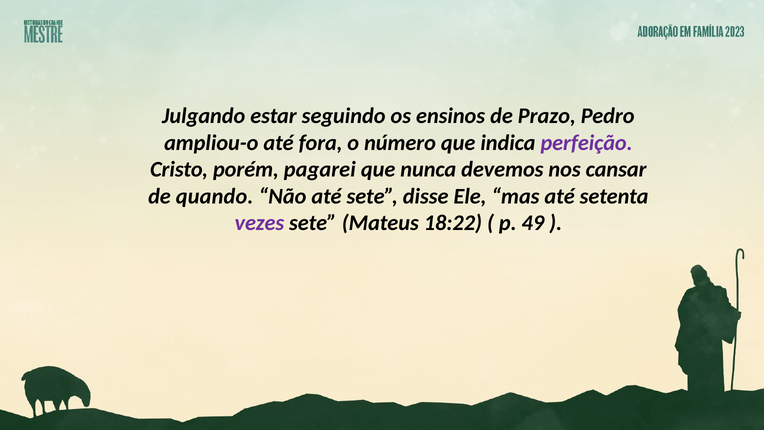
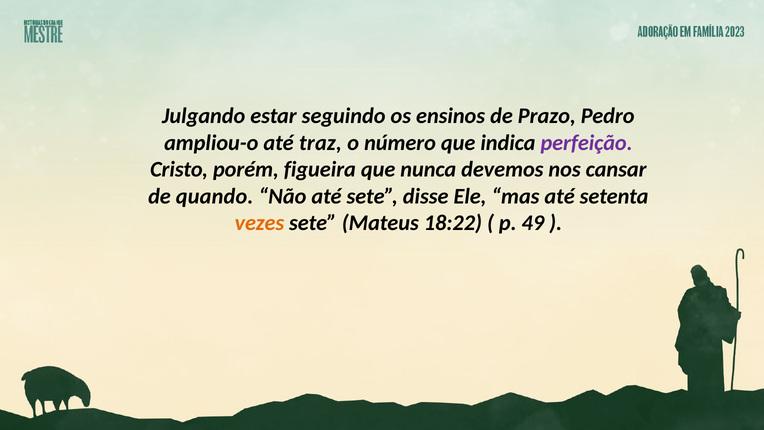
fora: fora -> traz
pagarei: pagarei -> figueira
vezes colour: purple -> orange
